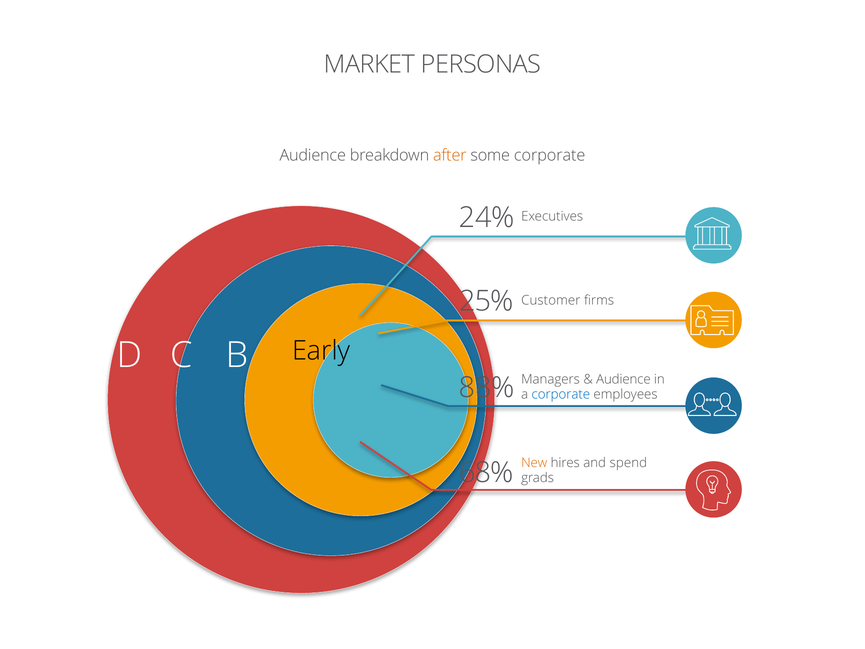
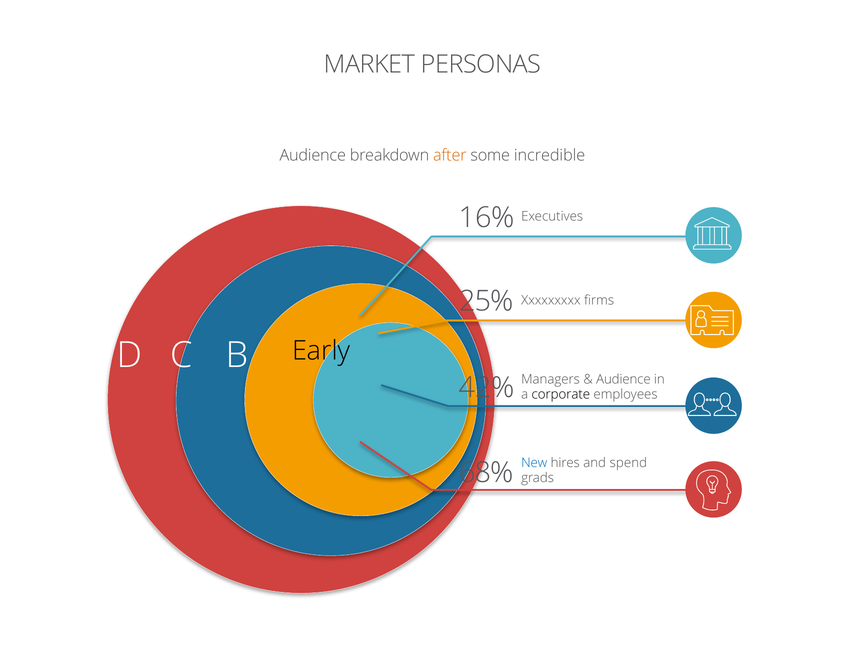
some corporate: corporate -> incredible
24%: 24% -> 16%
Customer: Customer -> Xxxxxxxxx
88%: 88% -> 42%
corporate at (561, 394) colour: blue -> black
New colour: orange -> blue
